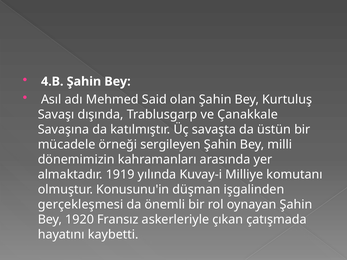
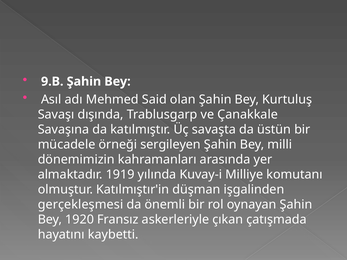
4.B: 4.B -> 9.B
Konusunu'in: Konusunu'in -> Katılmıştır'in
